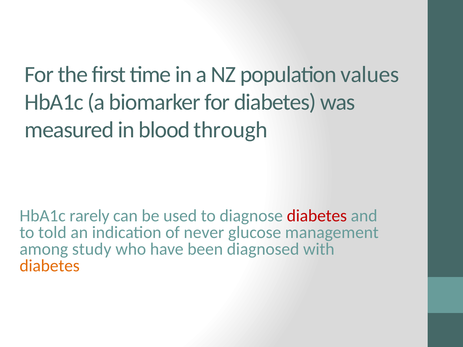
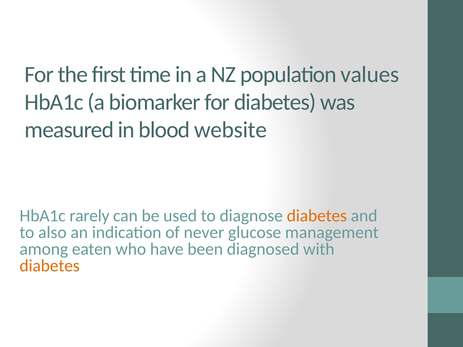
through: through -> website
diabetes at (317, 216) colour: red -> orange
told: told -> also
study: study -> eaten
